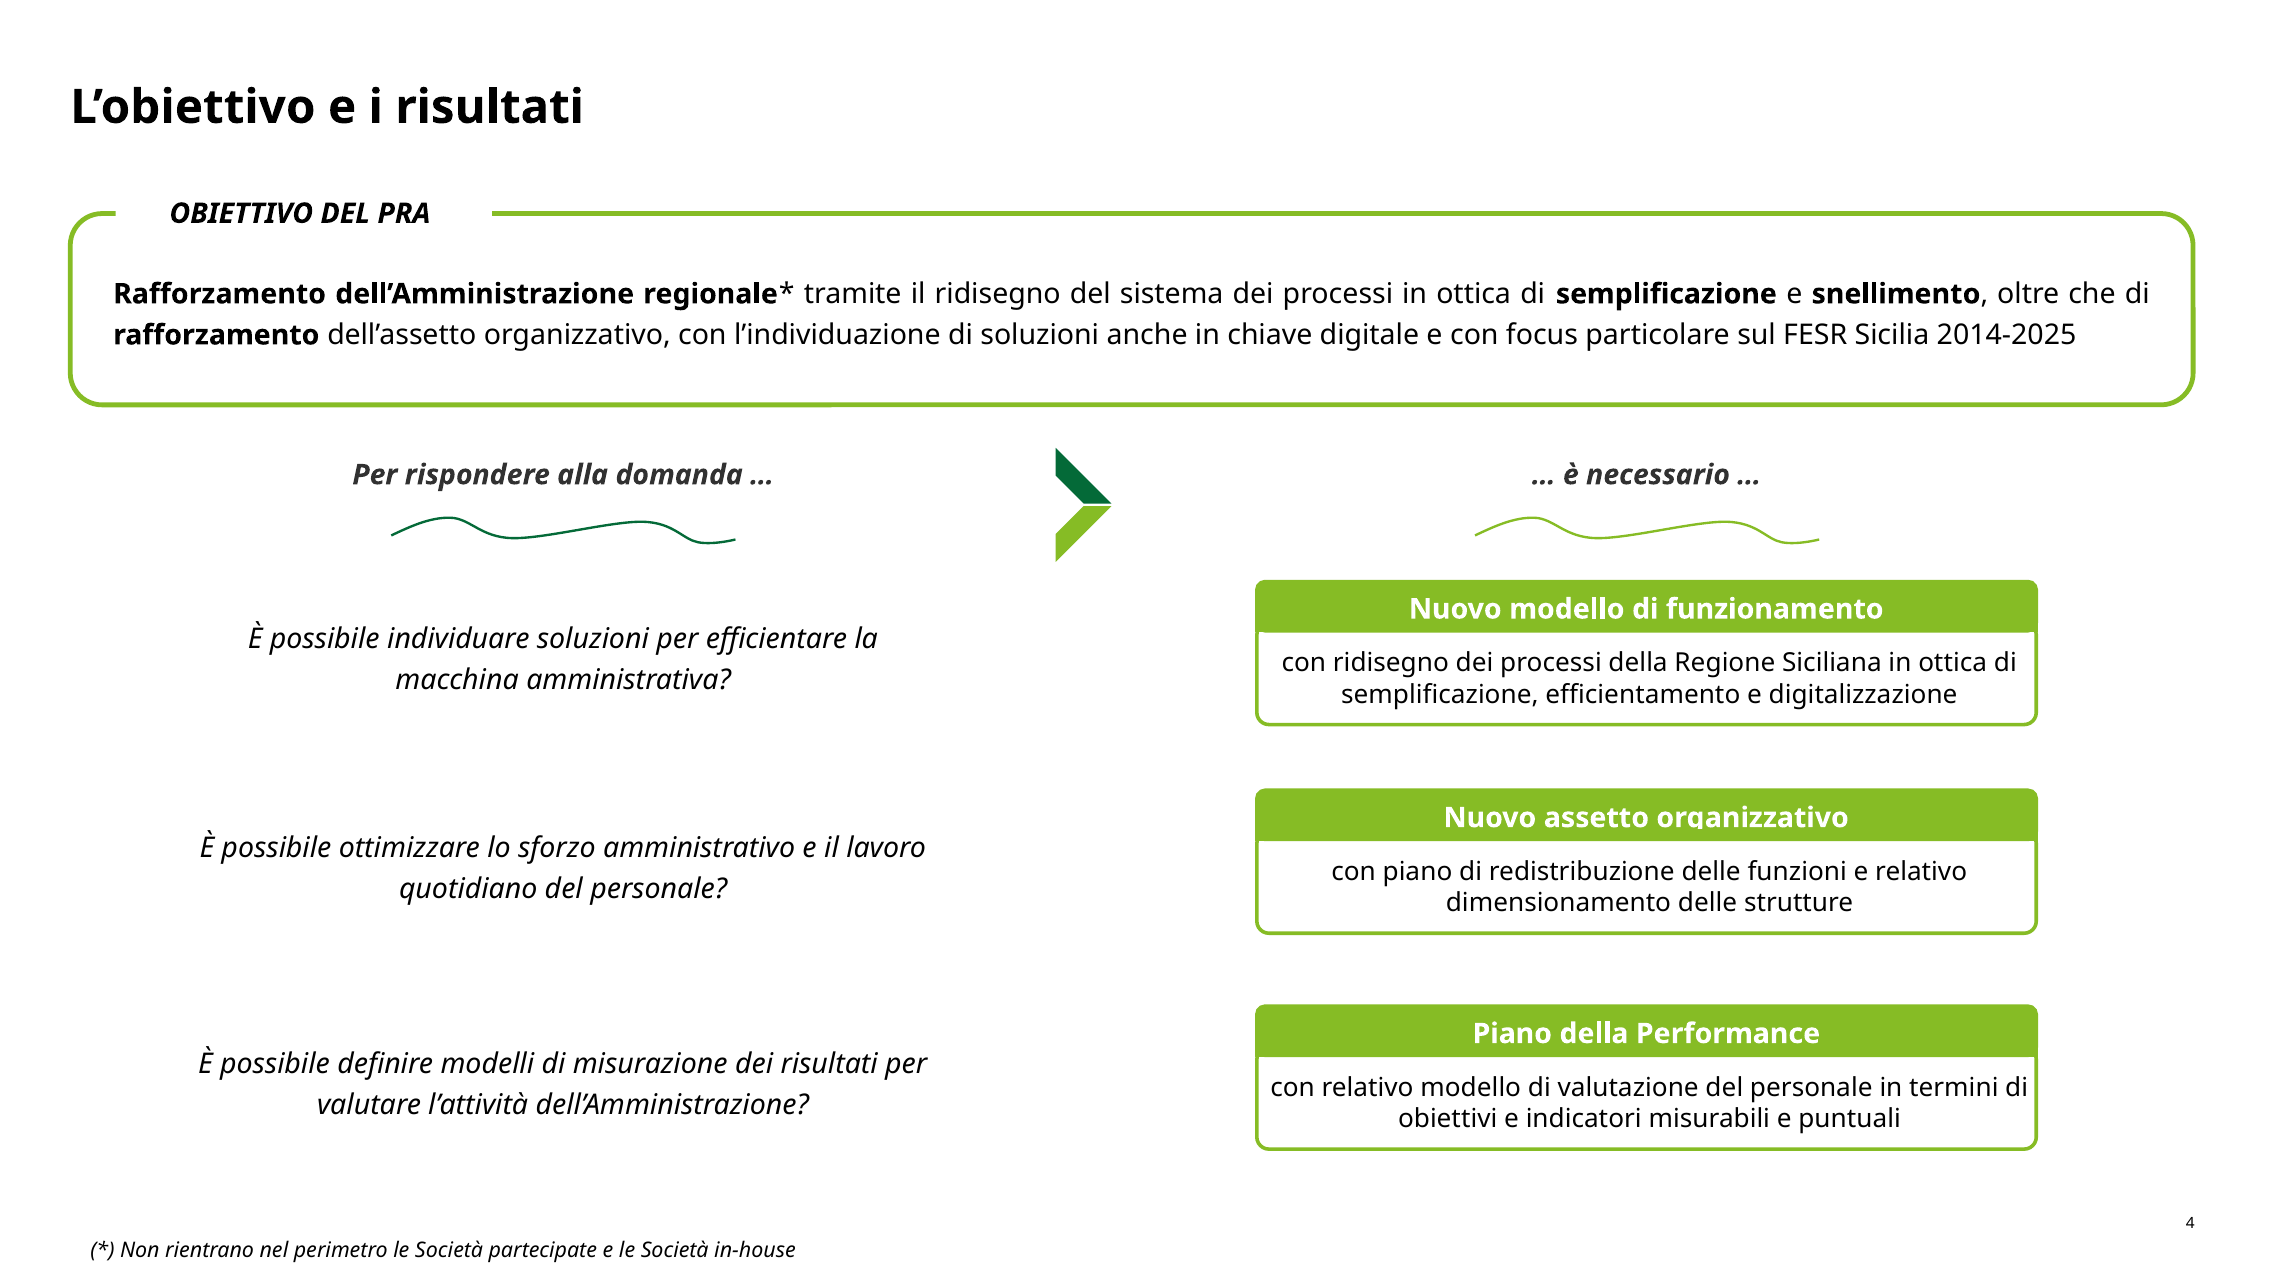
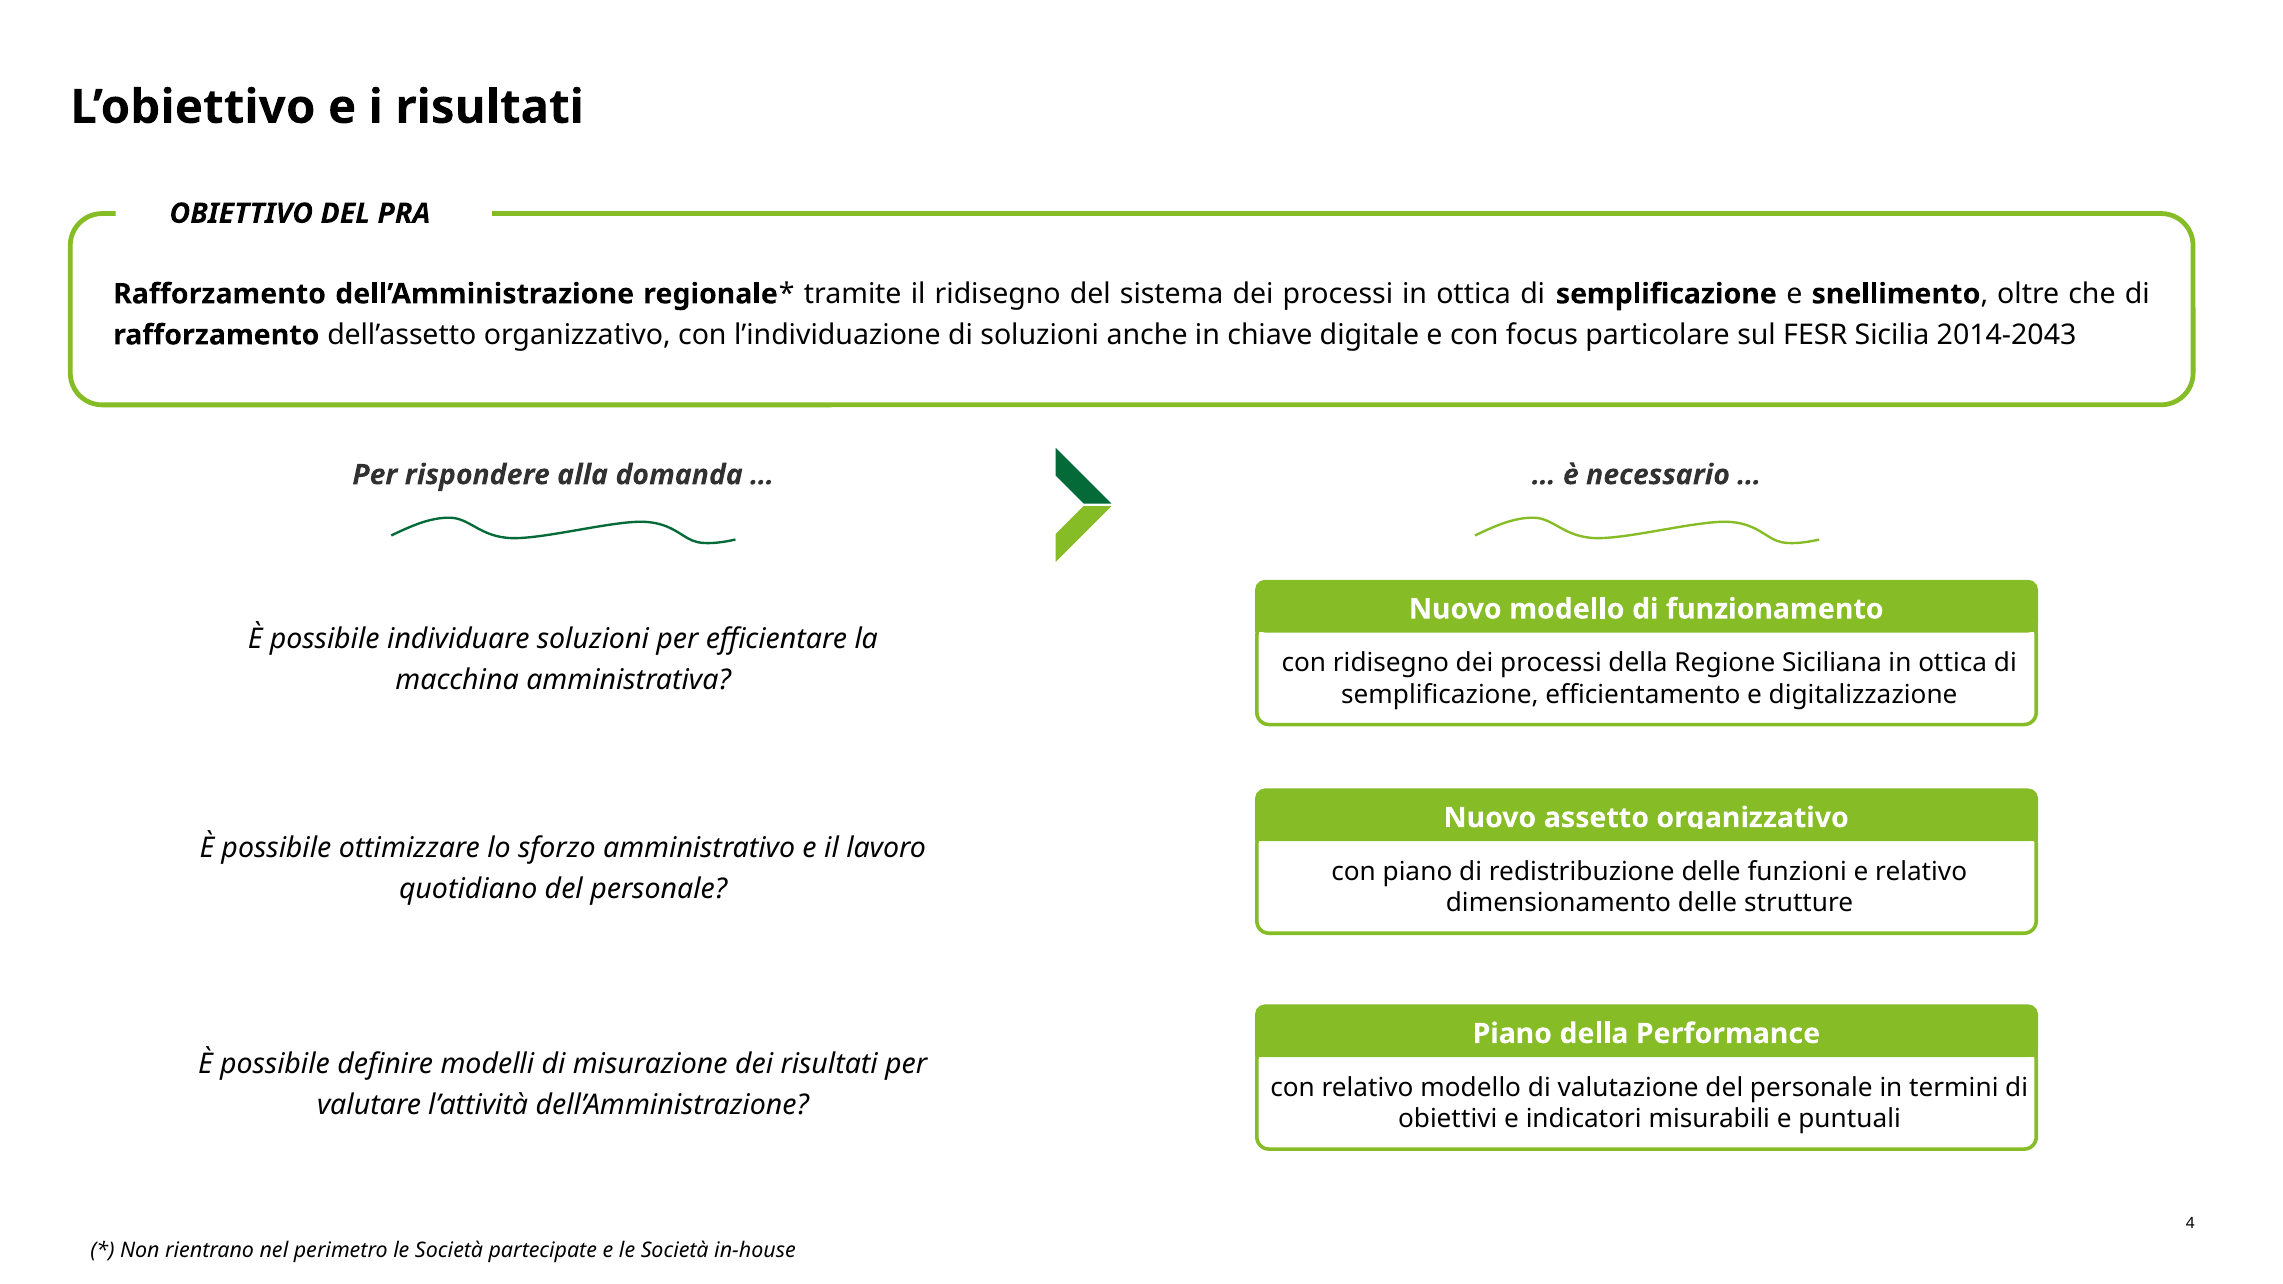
2014-2025: 2014-2025 -> 2014-2043
